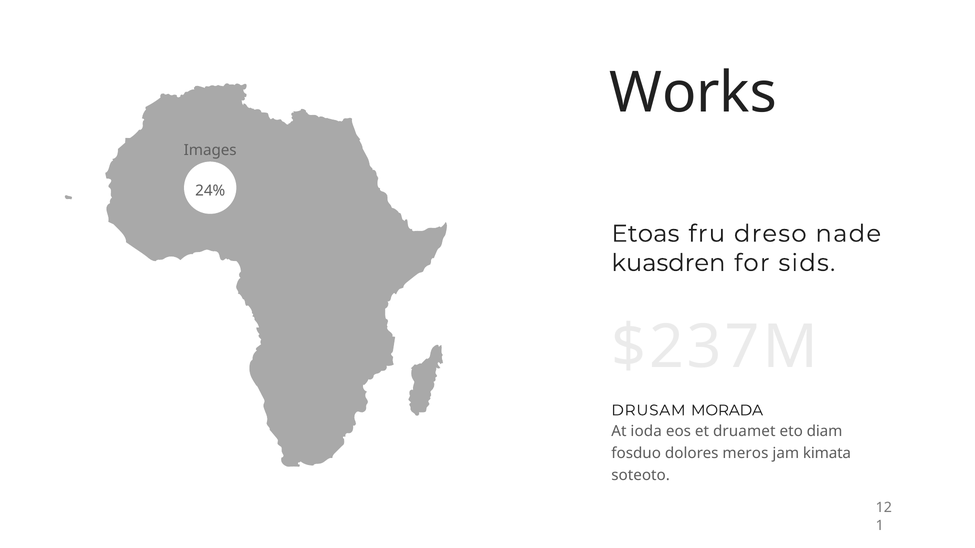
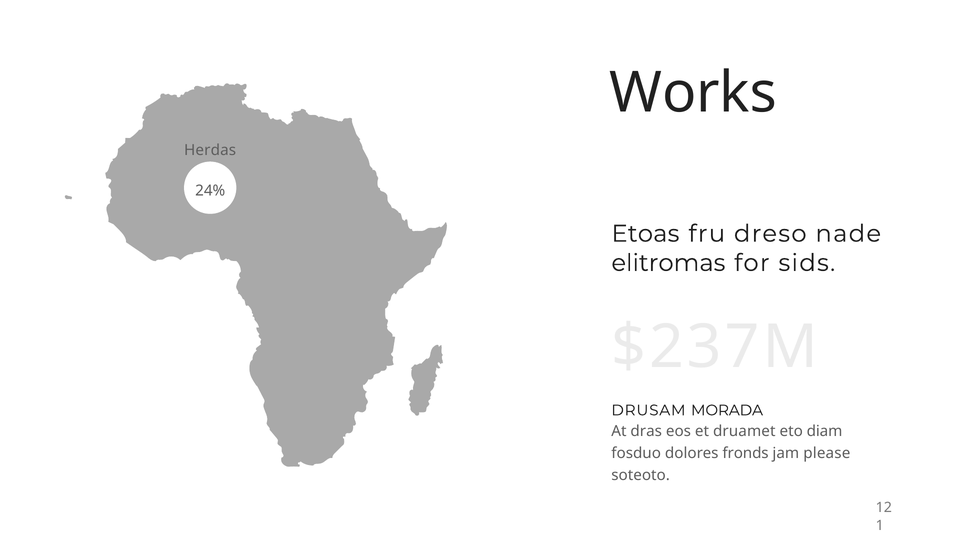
Images: Images -> Herdas
kuasdren: kuasdren -> elitromas
ioda: ioda -> dras
meros: meros -> fronds
kimata: kimata -> please
